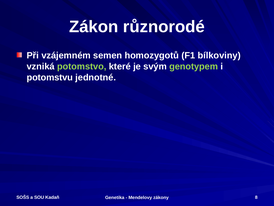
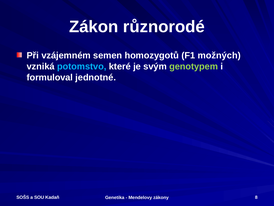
bílkoviny: bílkoviny -> možných
potomstvo colour: light green -> light blue
potomstvu: potomstvu -> formuloval
